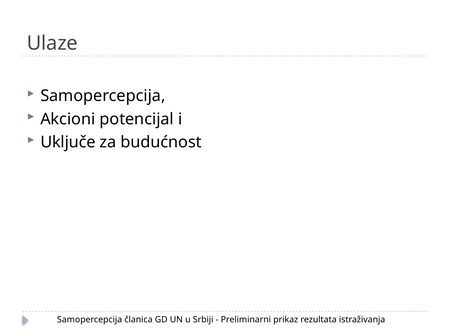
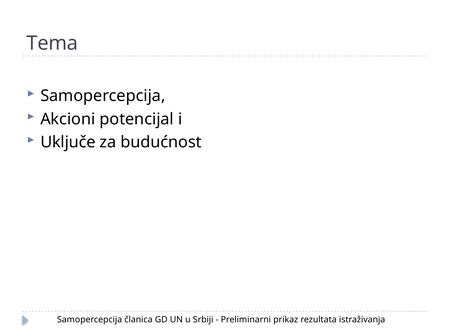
Ulaze: Ulaze -> Tema
